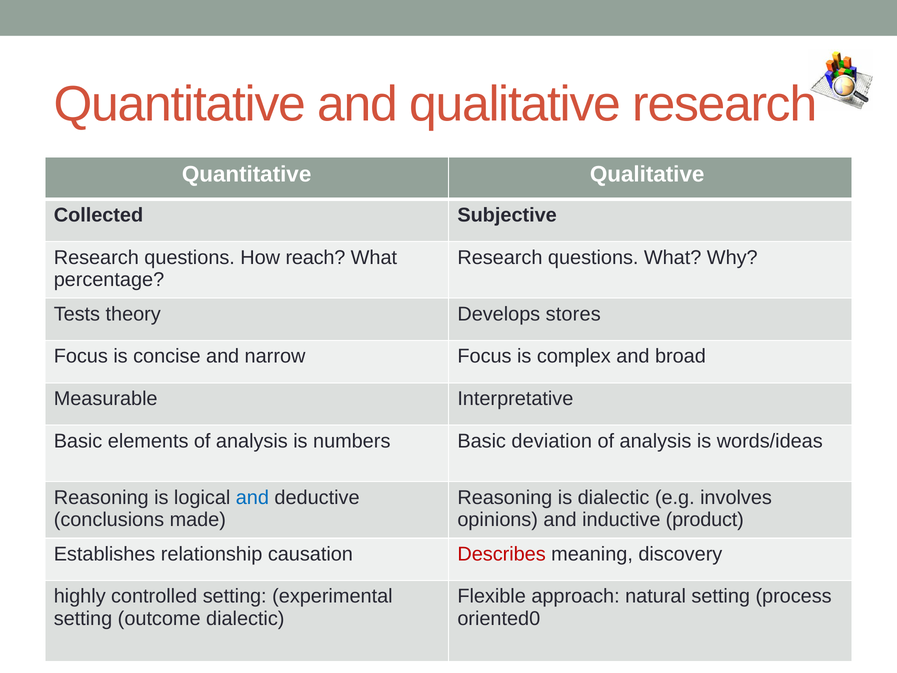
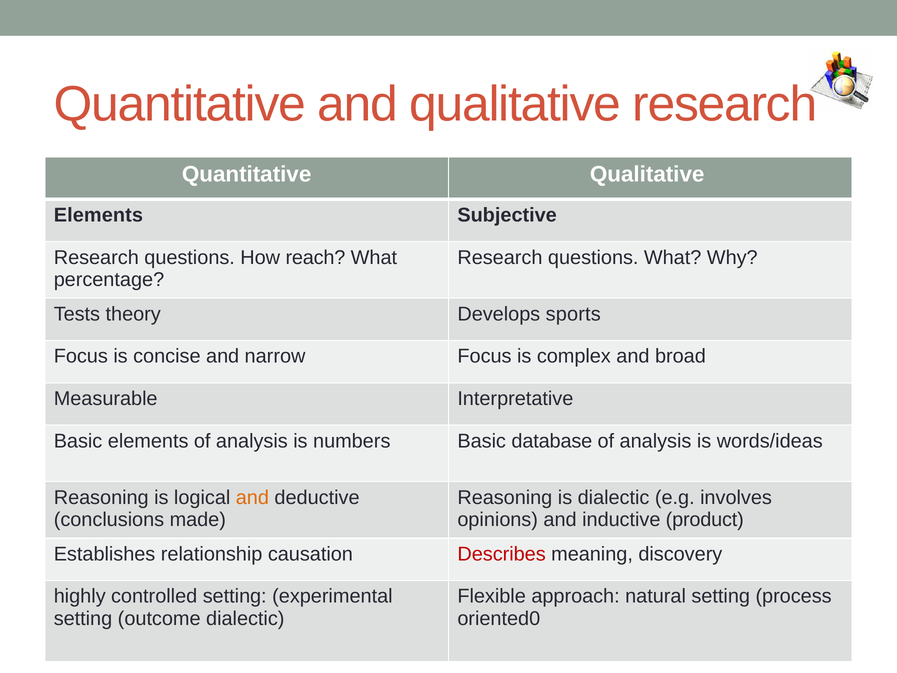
Collected at (98, 215): Collected -> Elements
stores: stores -> sports
deviation: deviation -> database
and at (252, 497) colour: blue -> orange
